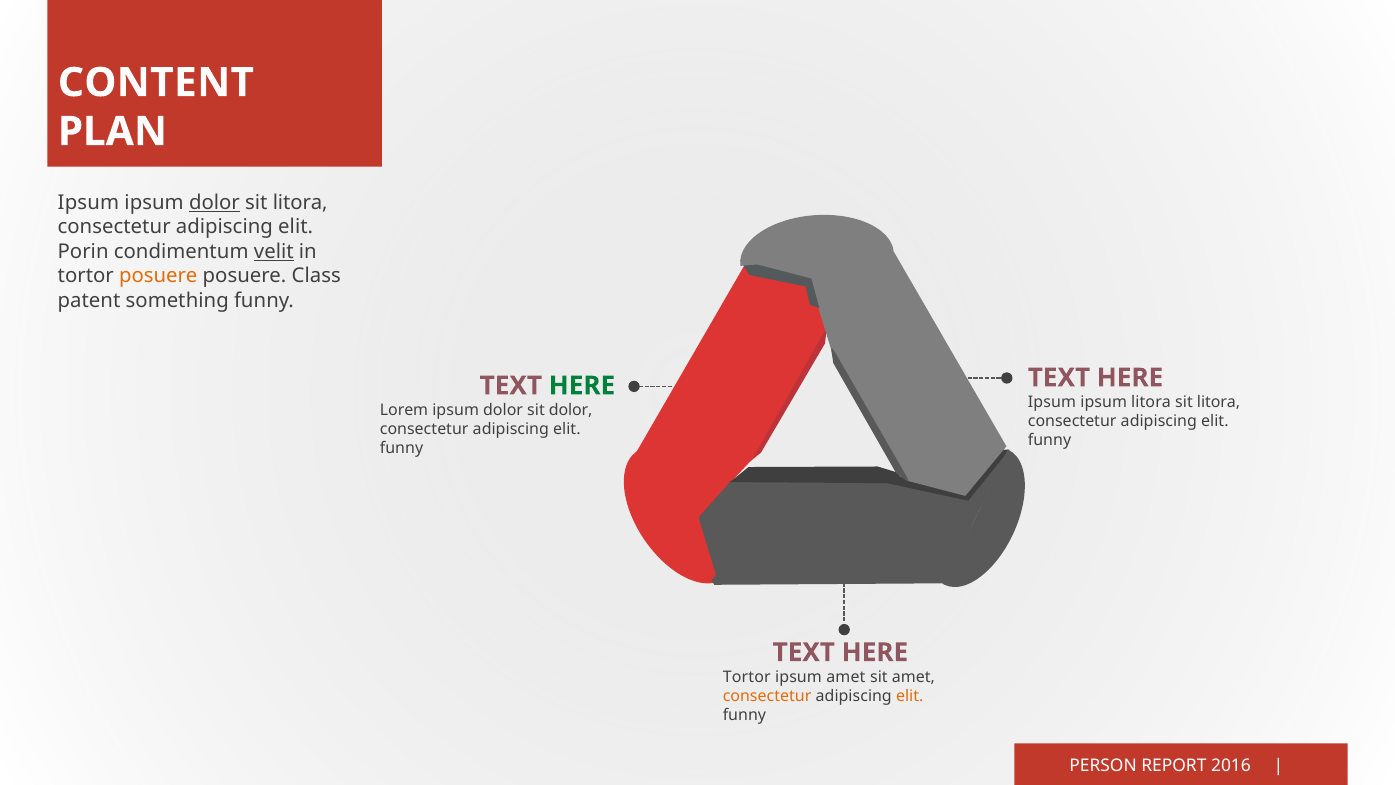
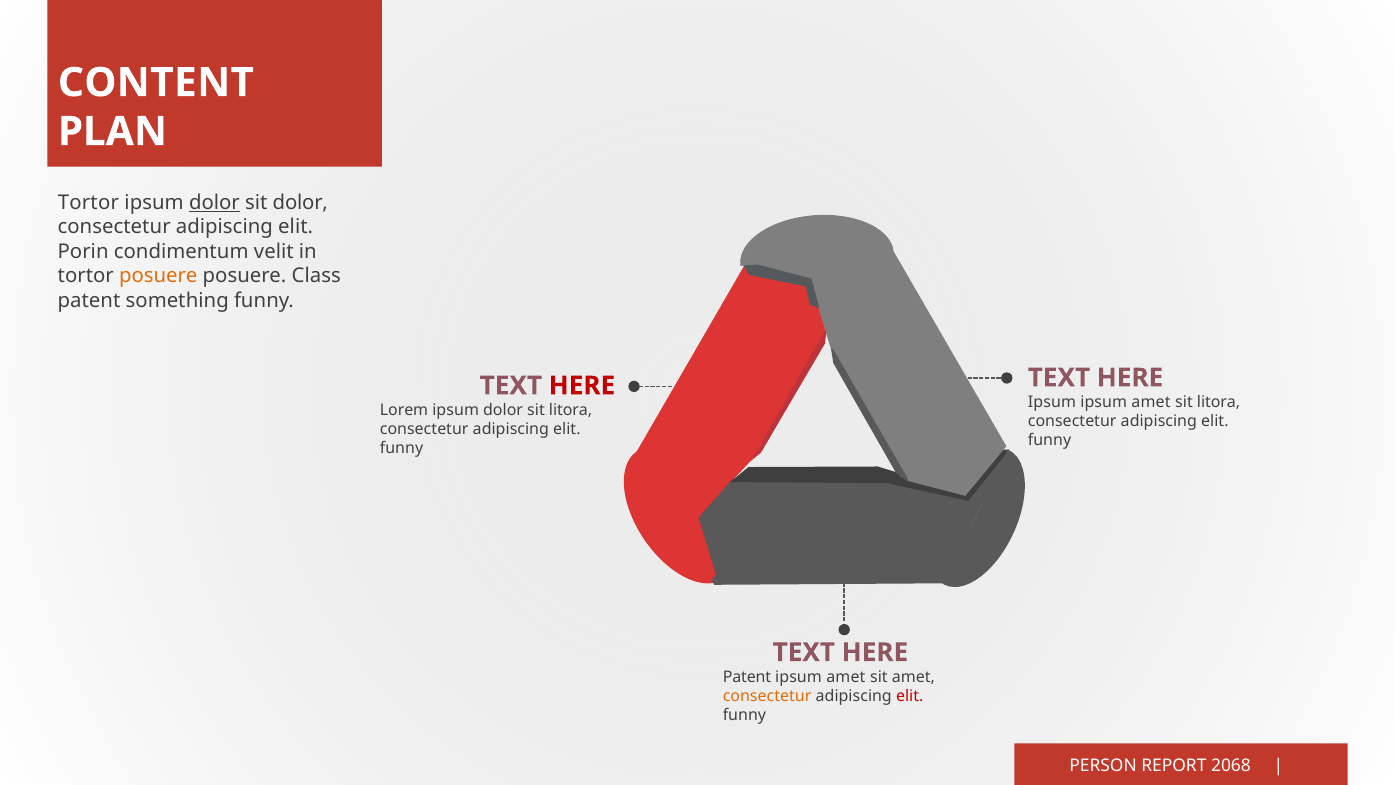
Ipsum at (88, 203): Ipsum -> Tortor
litora at (300, 203): litora -> dolor
velit underline: present -> none
HERE at (582, 385) colour: green -> red
litora at (1151, 402): litora -> amet
dolor sit dolor: dolor -> litora
Tortor at (747, 677): Tortor -> Patent
elit at (910, 696) colour: orange -> red
2016: 2016 -> 2068
